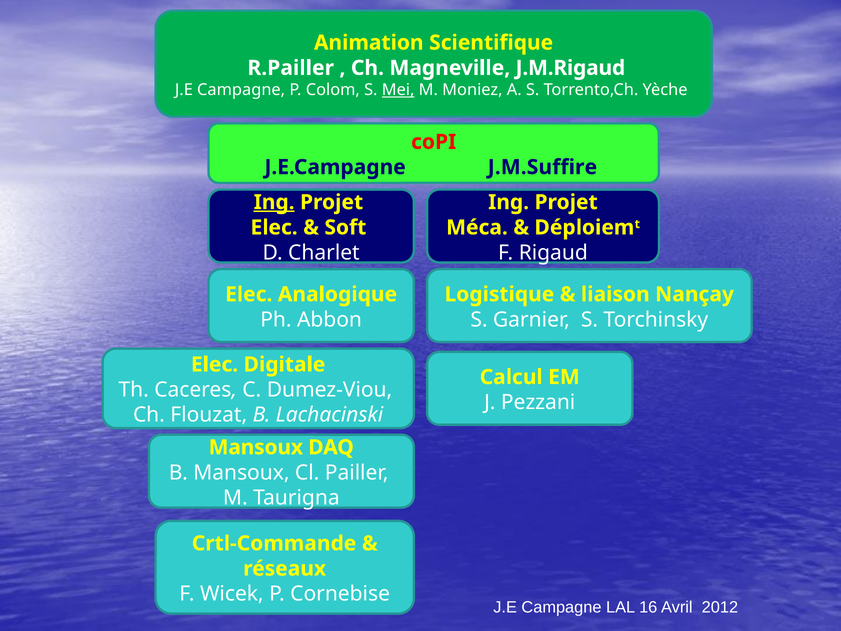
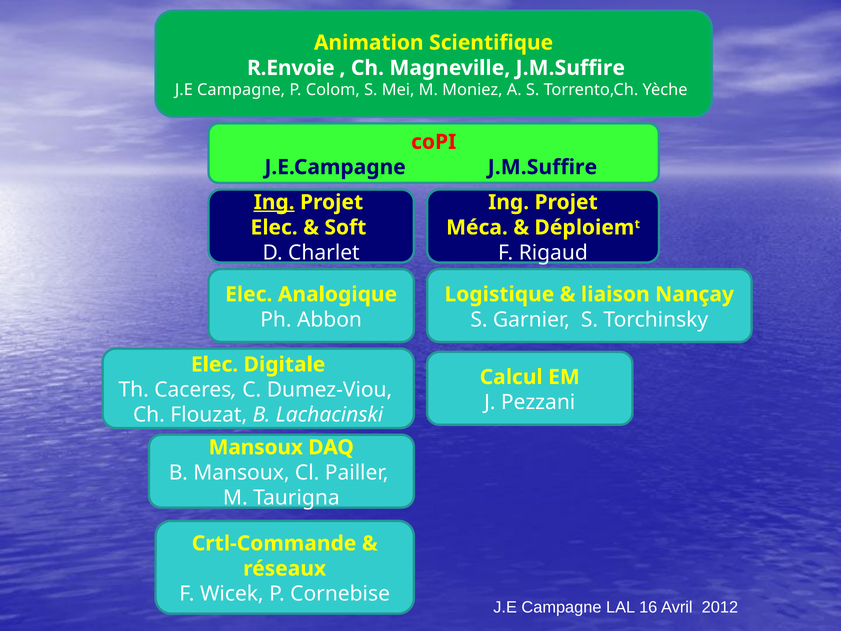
R.Pailler: R.Pailler -> R.Envoie
Magneville J.M.Rigaud: J.M.Rigaud -> J.M.Suffire
Mei underline: present -> none
